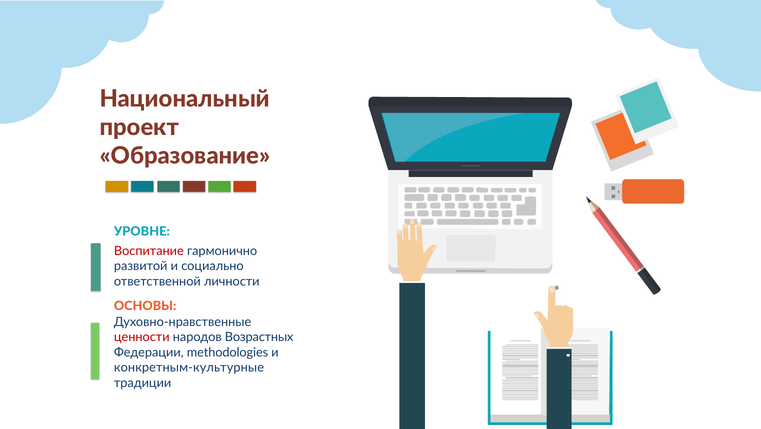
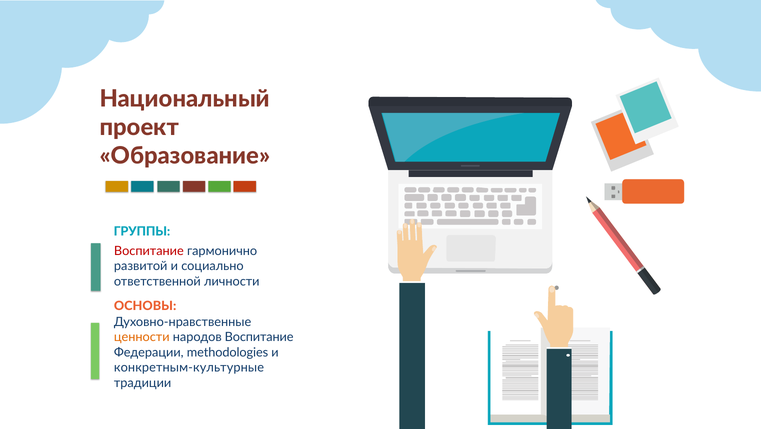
УРОВНЕ: УРОВНЕ -> ГРУППЫ
ценности colour: red -> orange
народов Возрастных: Возрастных -> Воспитание
